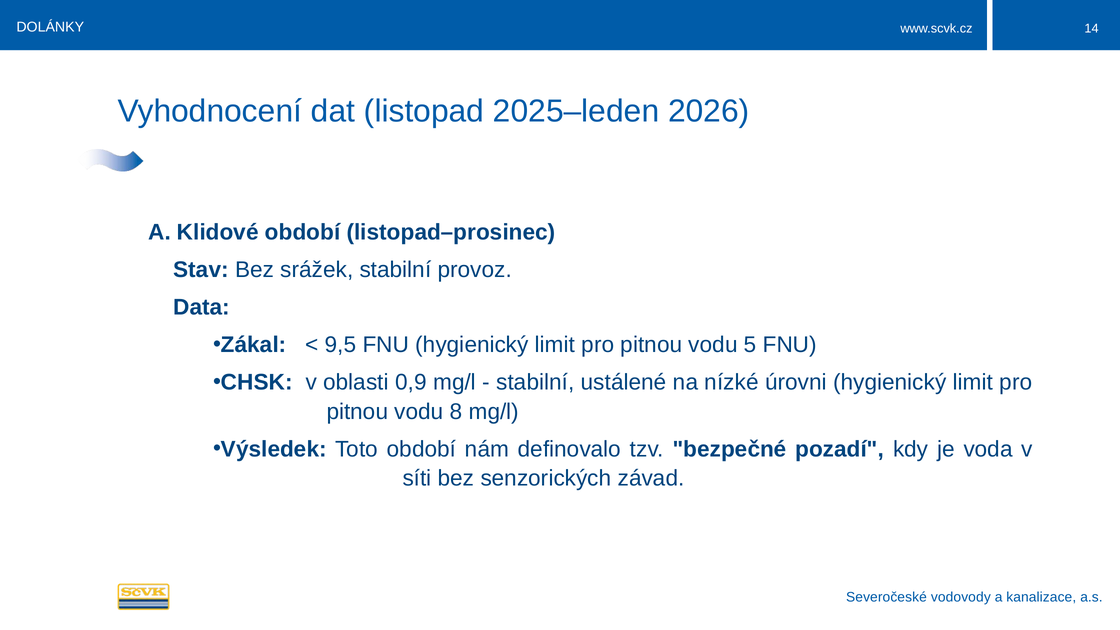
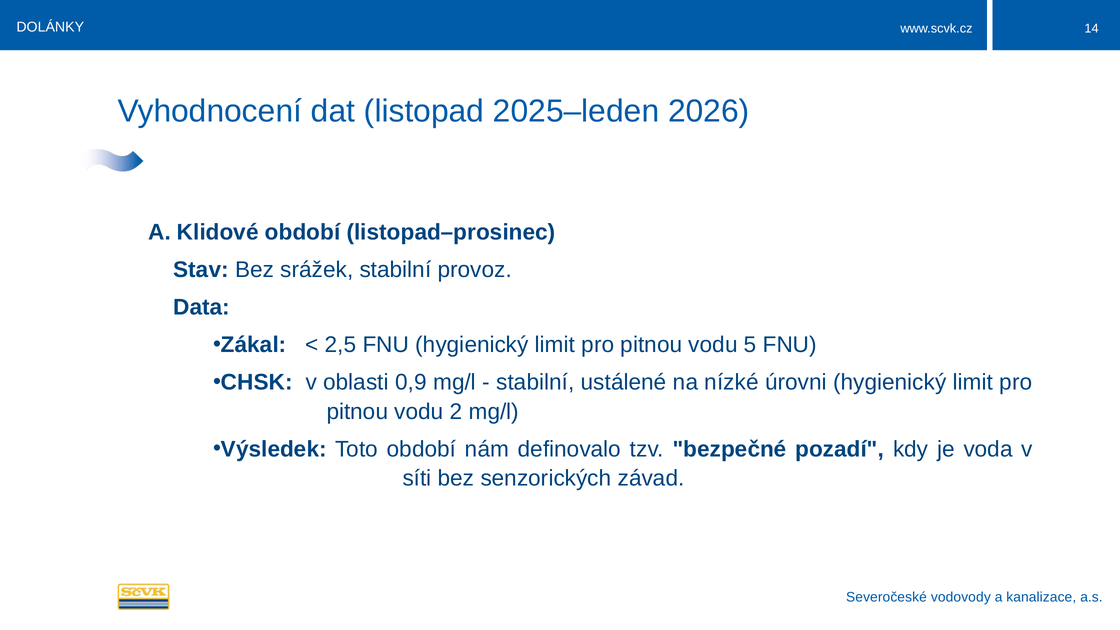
9,5: 9,5 -> 2,5
8: 8 -> 2
